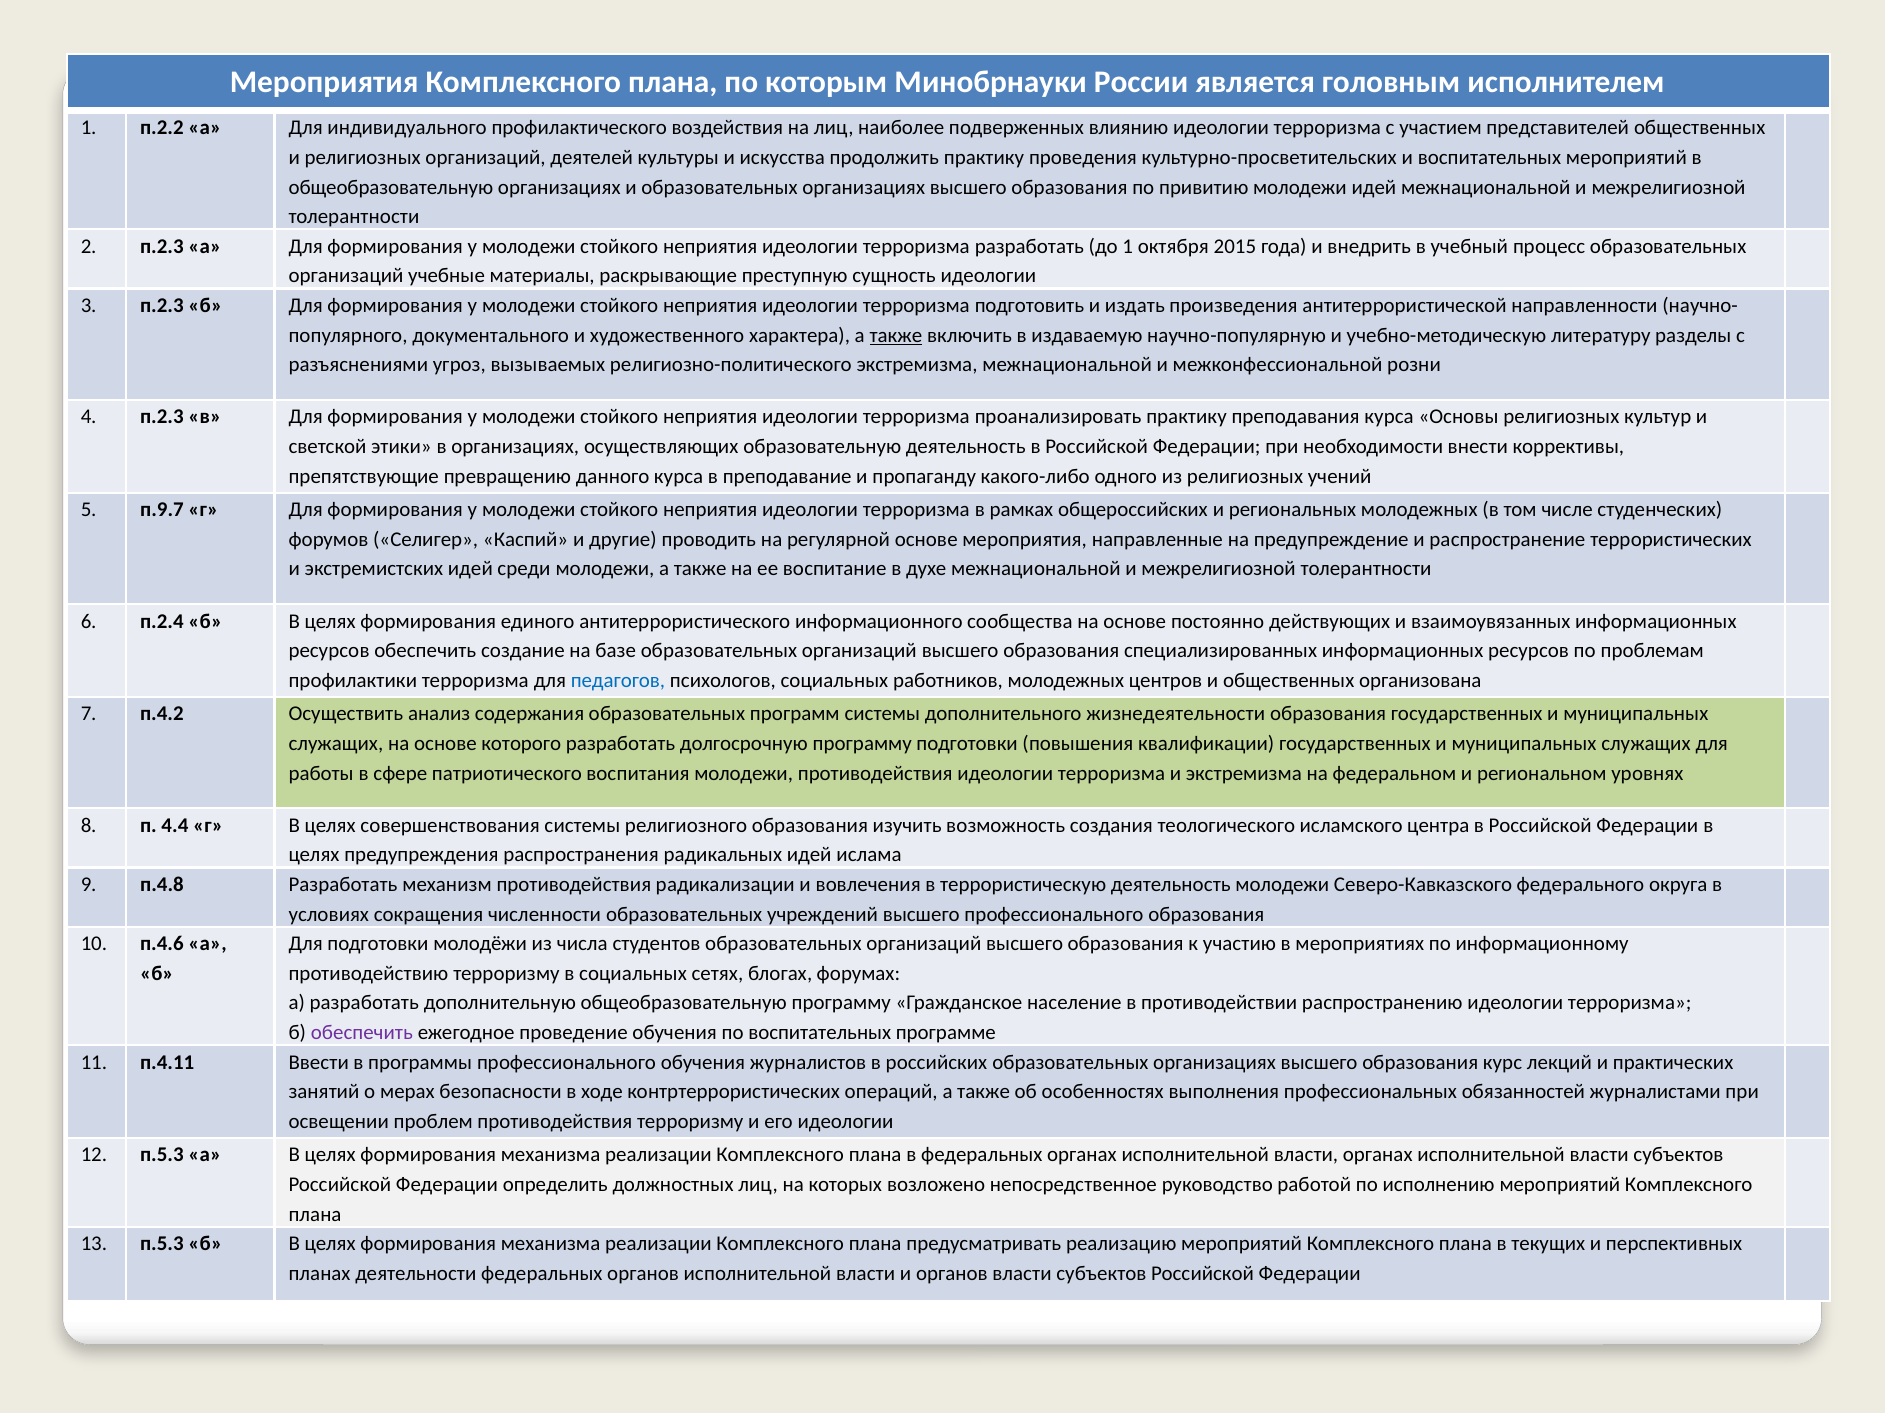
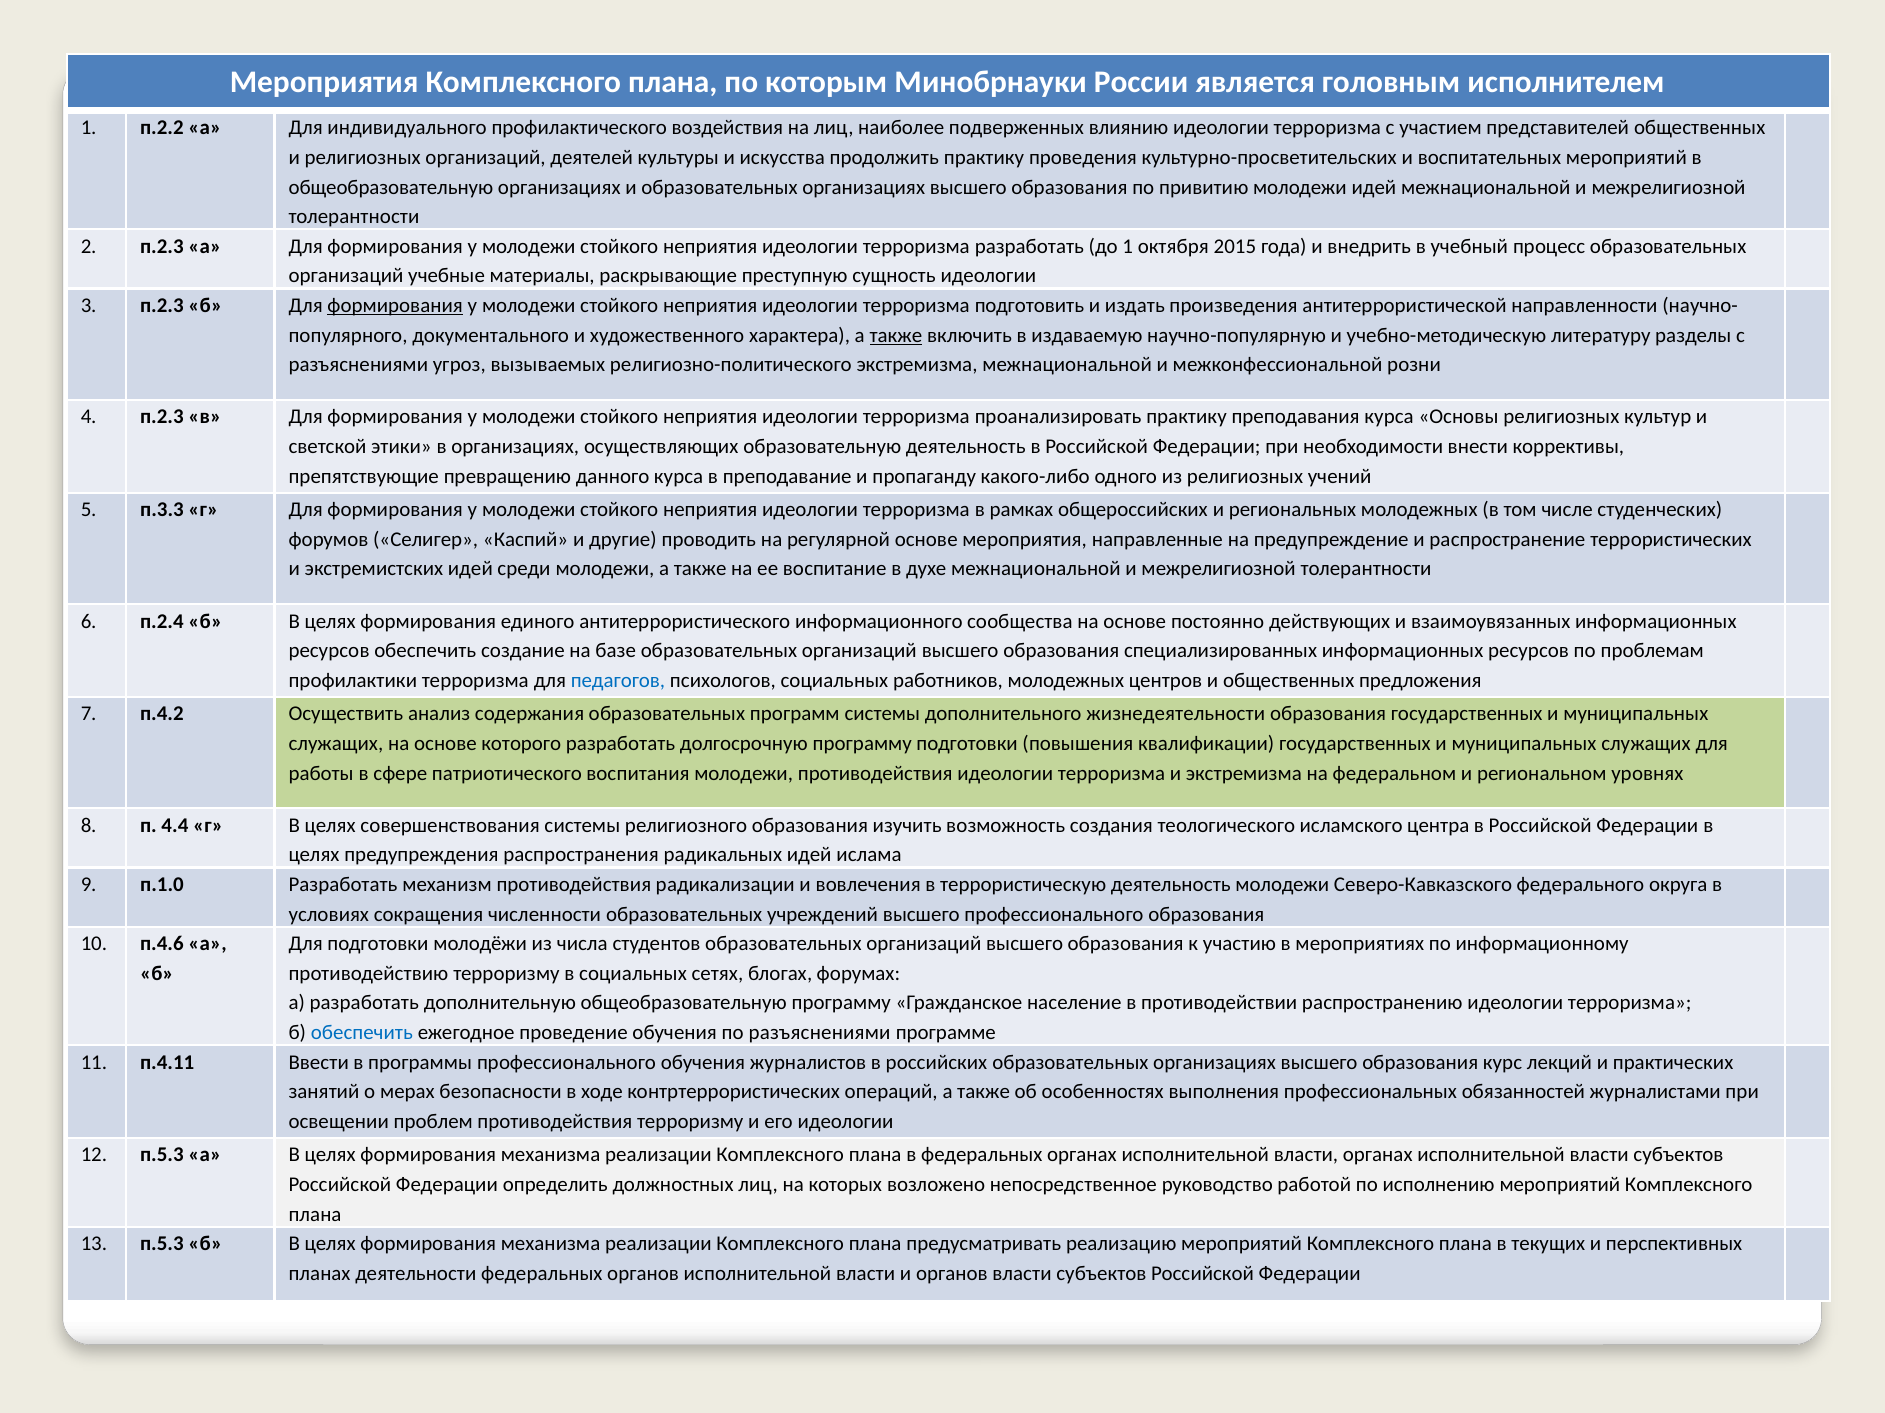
формирования at (395, 306) underline: none -> present
п.9.7: п.9.7 -> п.3.3
организована: организована -> предложения
п.4.8: п.4.8 -> п.1.0
обеспечить at (362, 1033) colour: purple -> blue
по воспитательных: воспитательных -> разъяснениями
